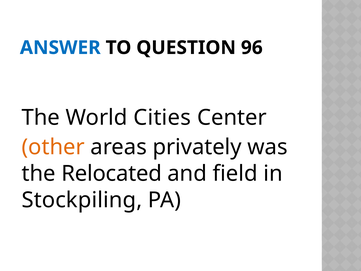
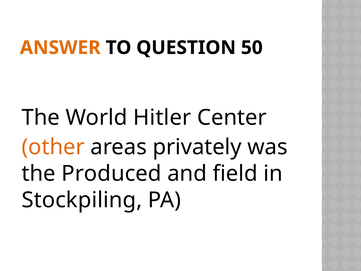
ANSWER colour: blue -> orange
96: 96 -> 50
Cities: Cities -> Hitler
Relocated: Relocated -> Produced
